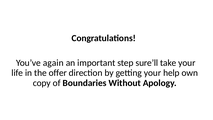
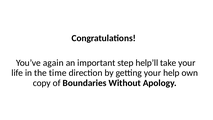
sure’ll: sure’ll -> help’ll
offer: offer -> time
